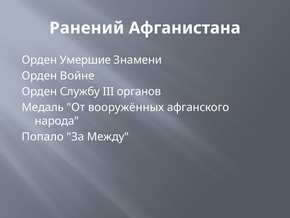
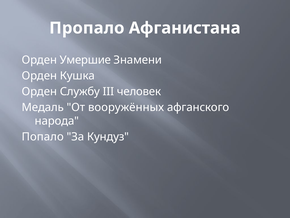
Ранений: Ранений -> Пропало
Войне: Войне -> Кушка
органов: органов -> человек
Между: Между -> Кундуз
